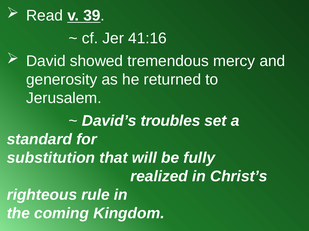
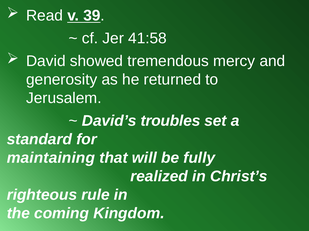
41:16: 41:16 -> 41:58
substitution: substitution -> maintaining
